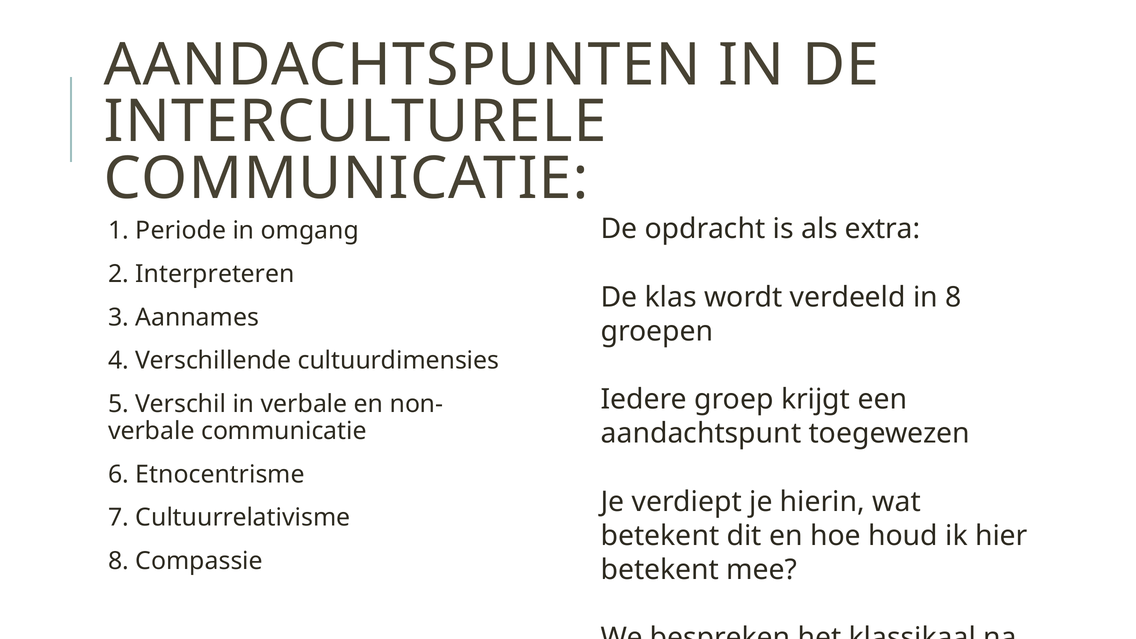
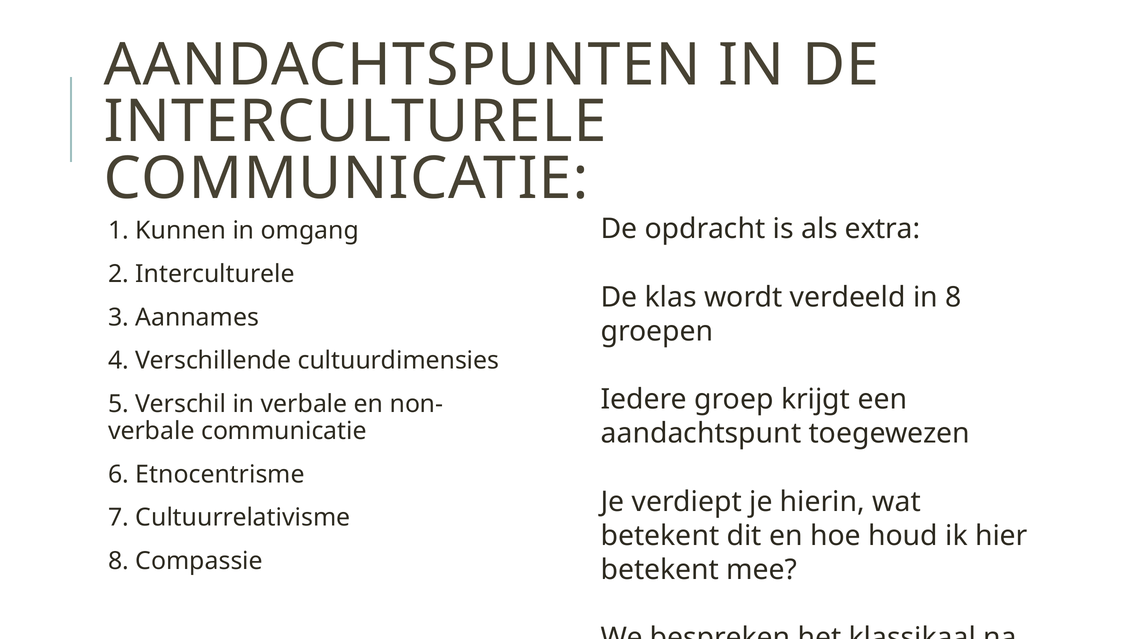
Periode: Periode -> Kunnen
2 Interpreteren: Interpreteren -> Interculturele
